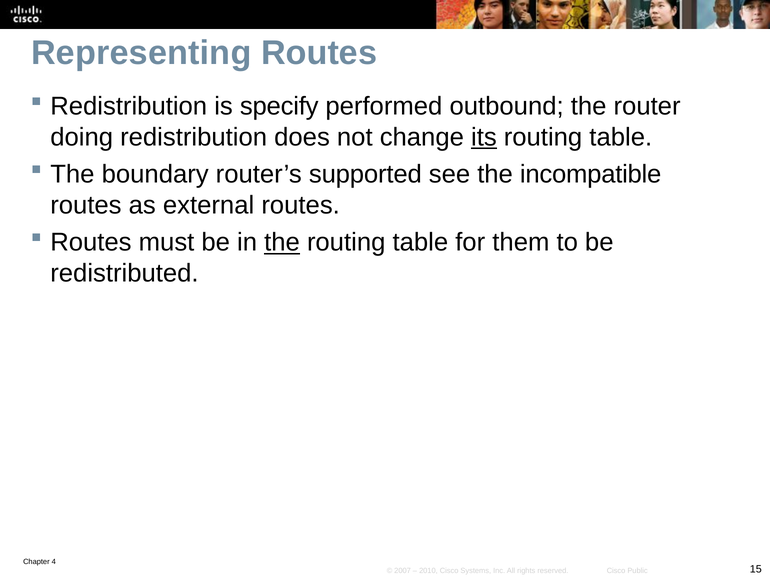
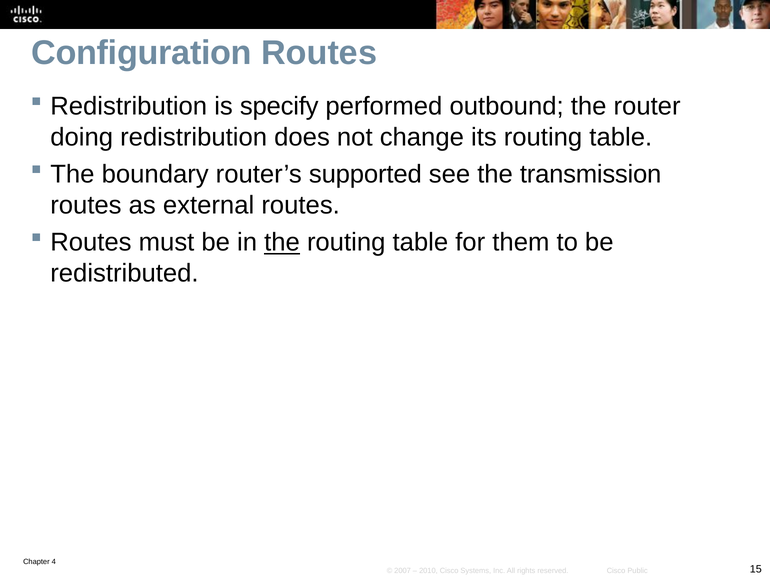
Representing: Representing -> Configuration
its underline: present -> none
incompatible: incompatible -> transmission
